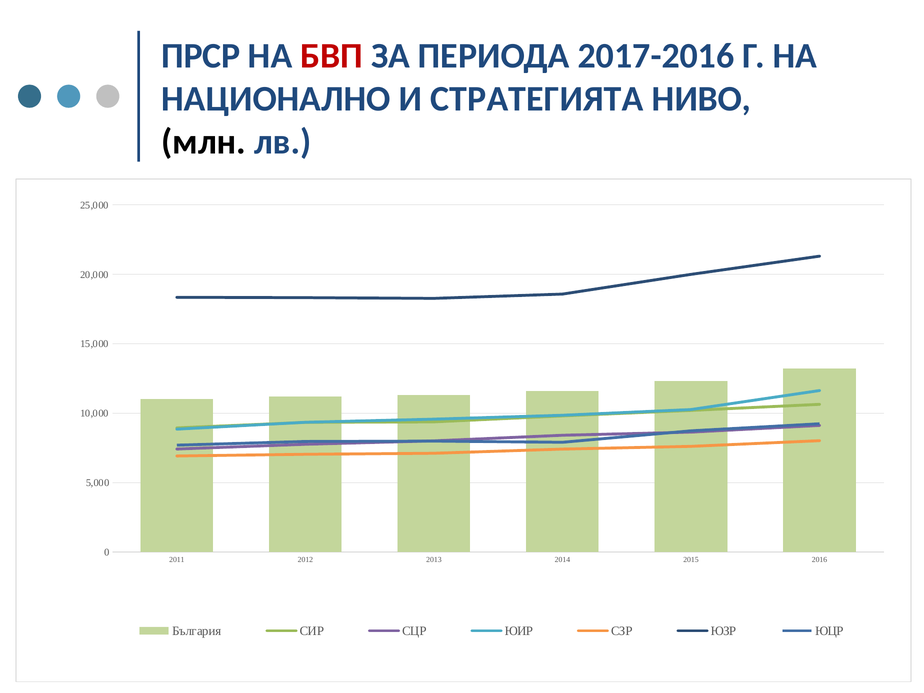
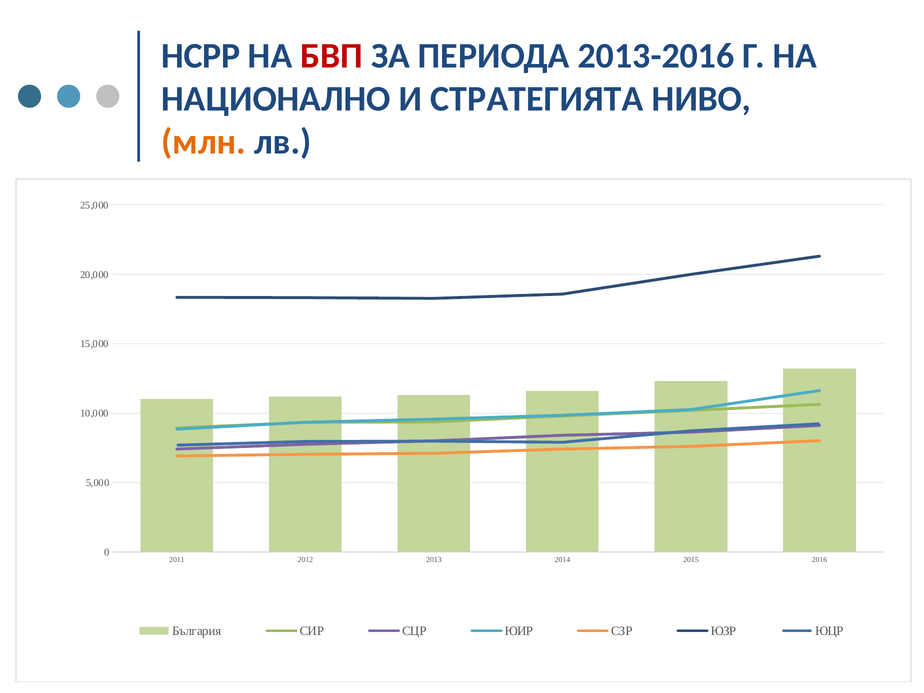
ПРСР: ПРСР -> НСРР
2017-2016: 2017-2016 -> 2013-2016
млн colour: black -> orange
